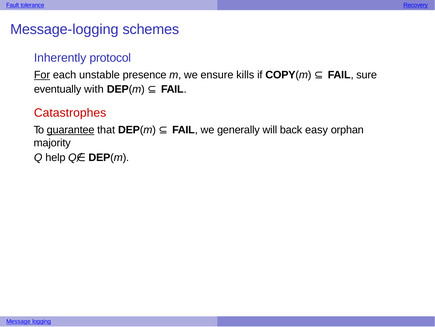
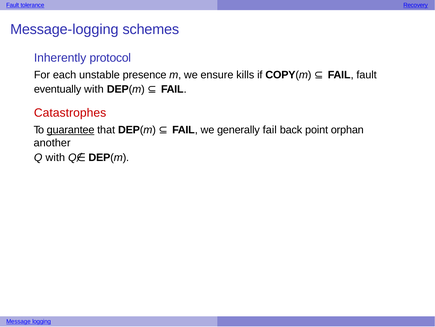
For underline: present -> none
FAIL sure: sure -> fault
generally will: will -> fail
easy: easy -> point
majority: majority -> another
Q help: help -> with
